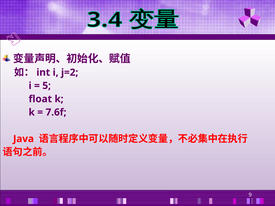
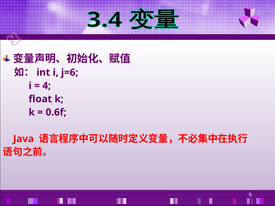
j=2: j=2 -> j=6
5: 5 -> 4
7.6f: 7.6f -> 0.6f
